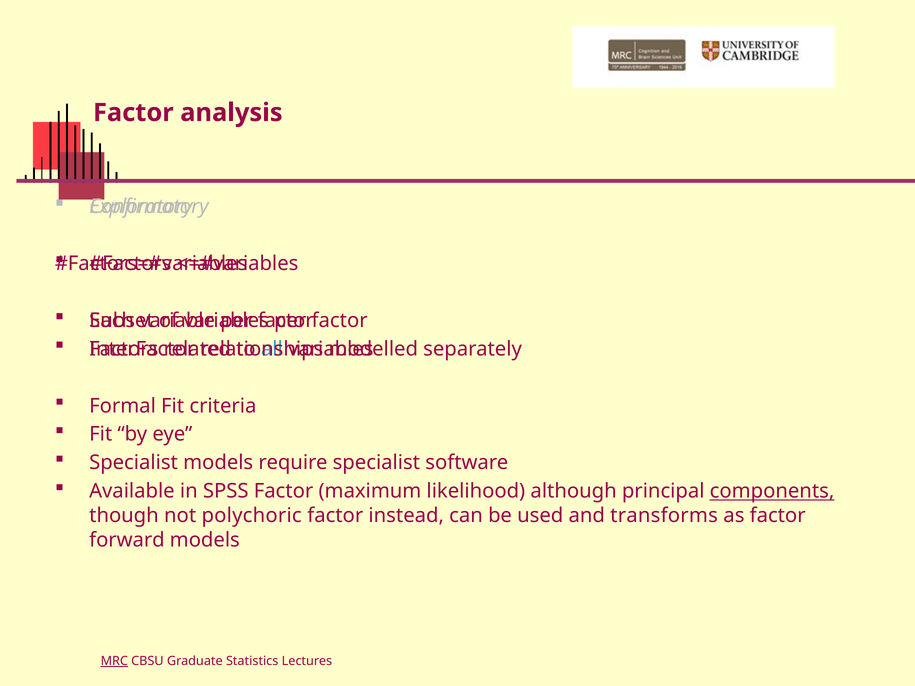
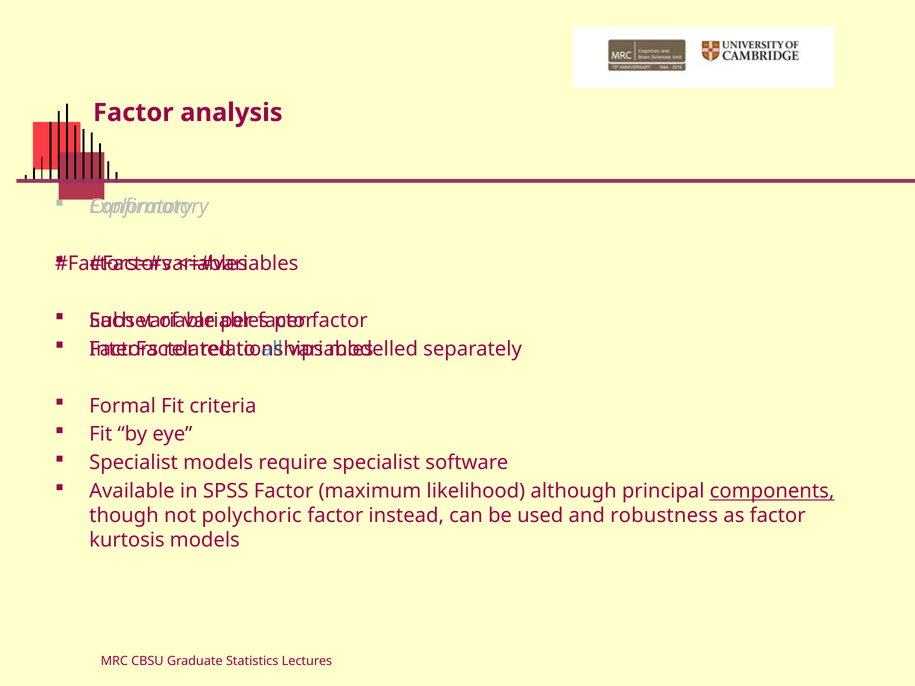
transforms: transforms -> robustness
forward: forward -> kurtosis
MRC underline: present -> none
